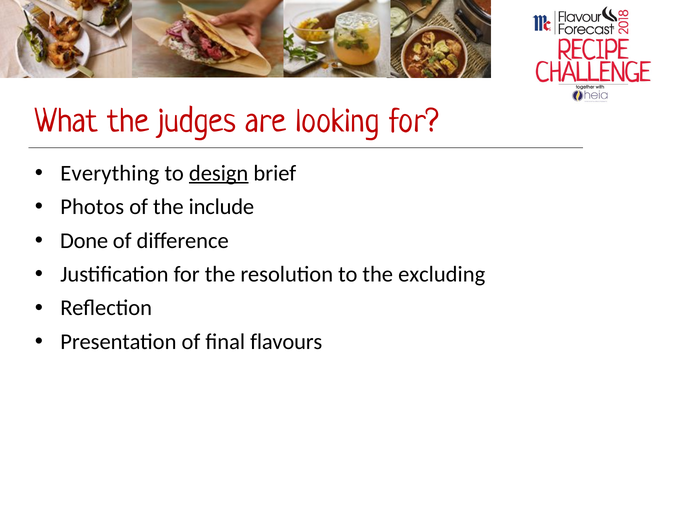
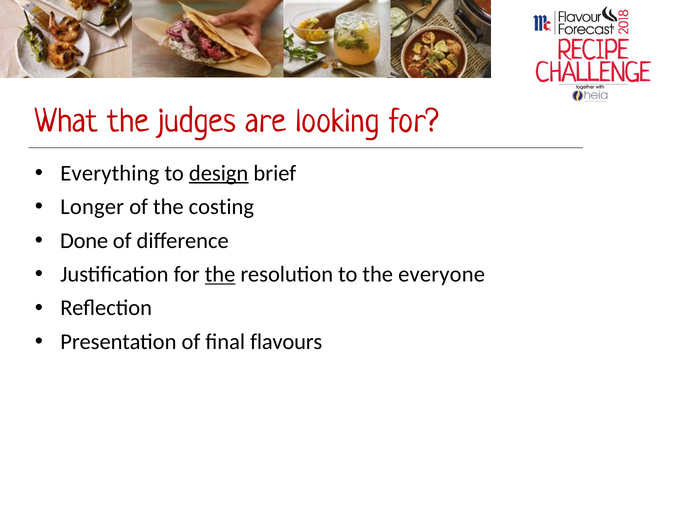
Photos: Photos -> Longer
include: include -> costing
the at (220, 274) underline: none -> present
excluding: excluding -> everyone
